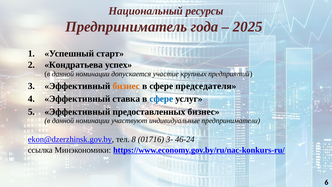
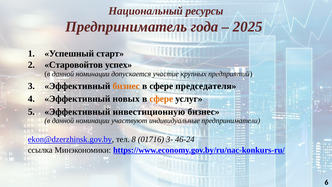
Кондратьева: Кондратьева -> Старовойтов
ставка: ставка -> новых
сфере at (161, 99) colour: blue -> orange
предоставленных: предоставленных -> инвестиционную
